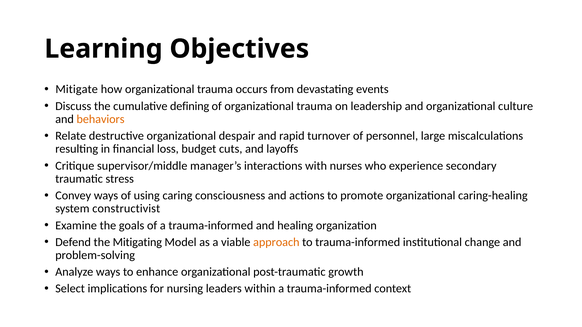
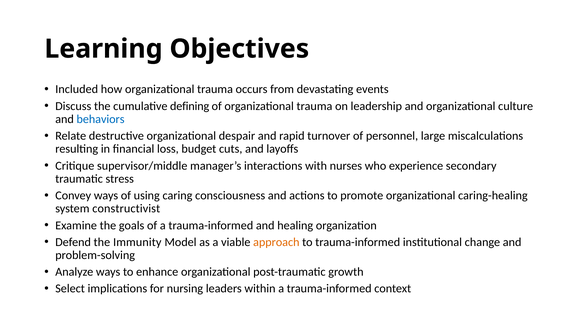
Mitigate: Mitigate -> Included
behaviors colour: orange -> blue
Mitigating: Mitigating -> Immunity
